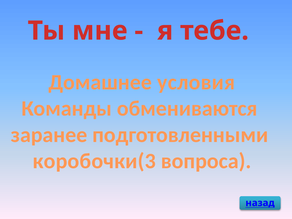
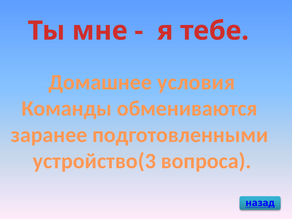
коробочки(3: коробочки(3 -> устройство(3
